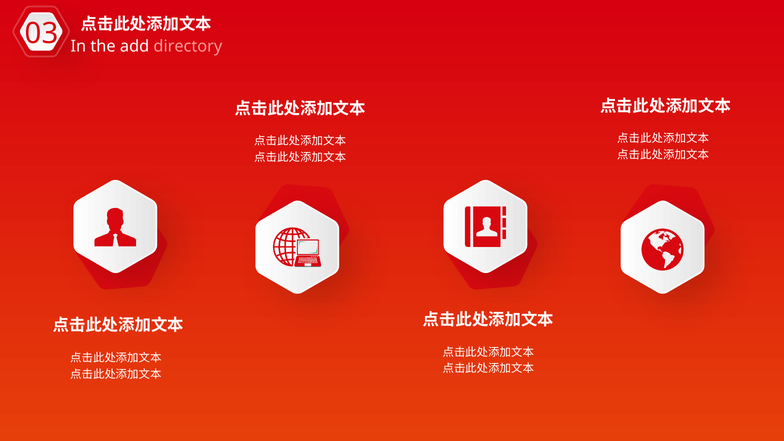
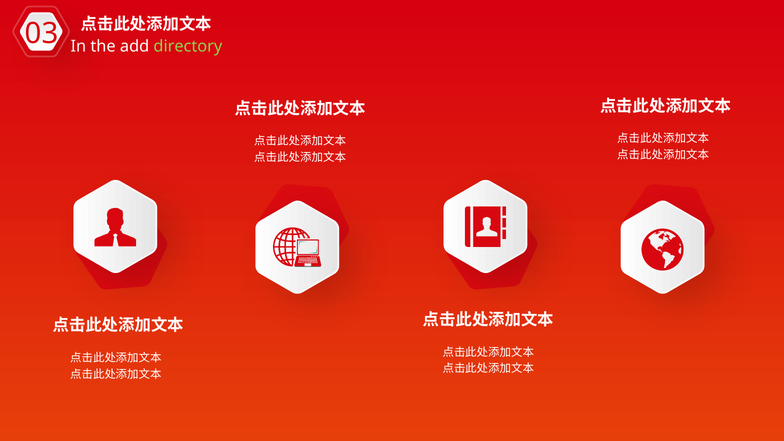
directory colour: pink -> light green
